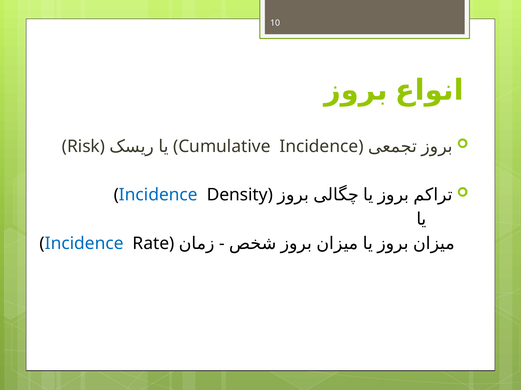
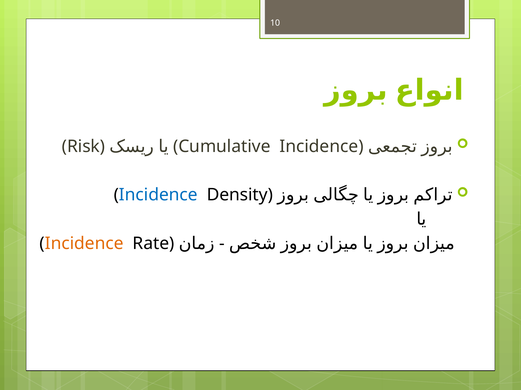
Incidence at (84, 244) colour: blue -> orange
